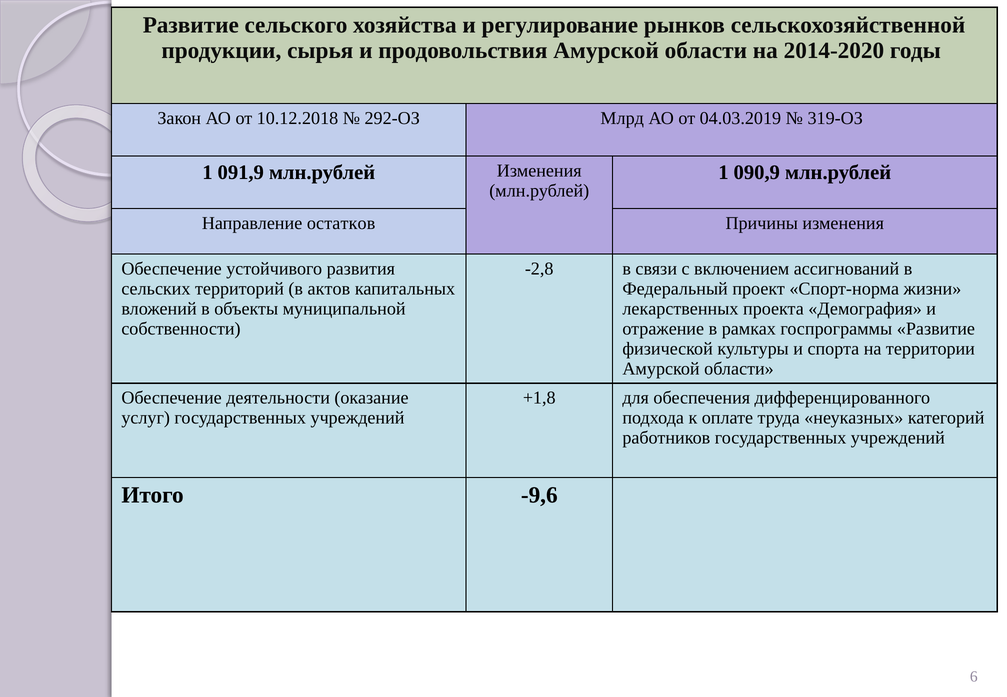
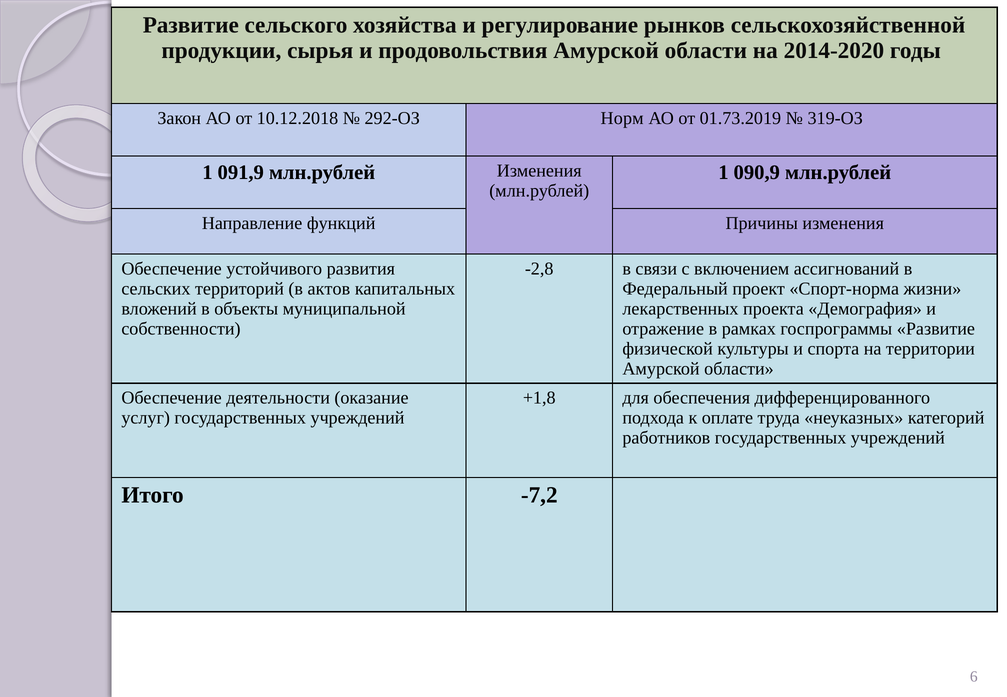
Млрд: Млрд -> Норм
04.03.2019: 04.03.2019 -> 01.73.2019
остатков: остатков -> функций
-9,6: -9,6 -> -7,2
